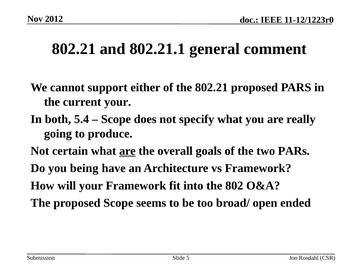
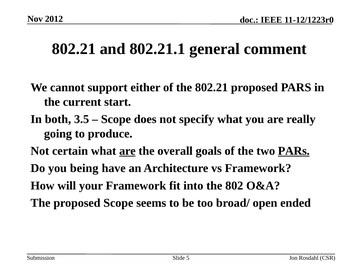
current your: your -> start
5.4: 5.4 -> 3.5
PARs at (294, 151) underline: none -> present
